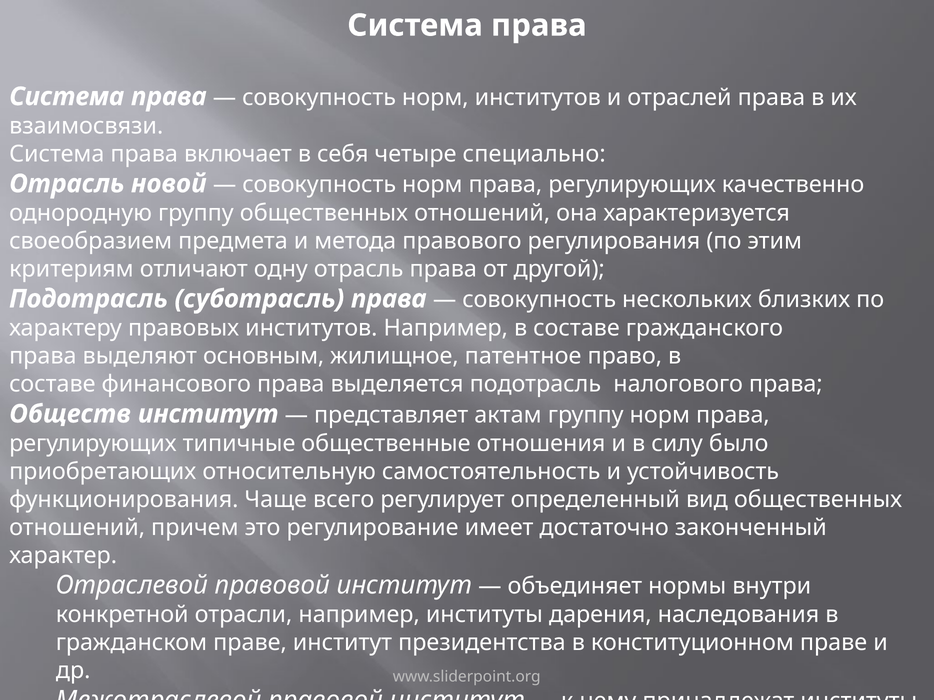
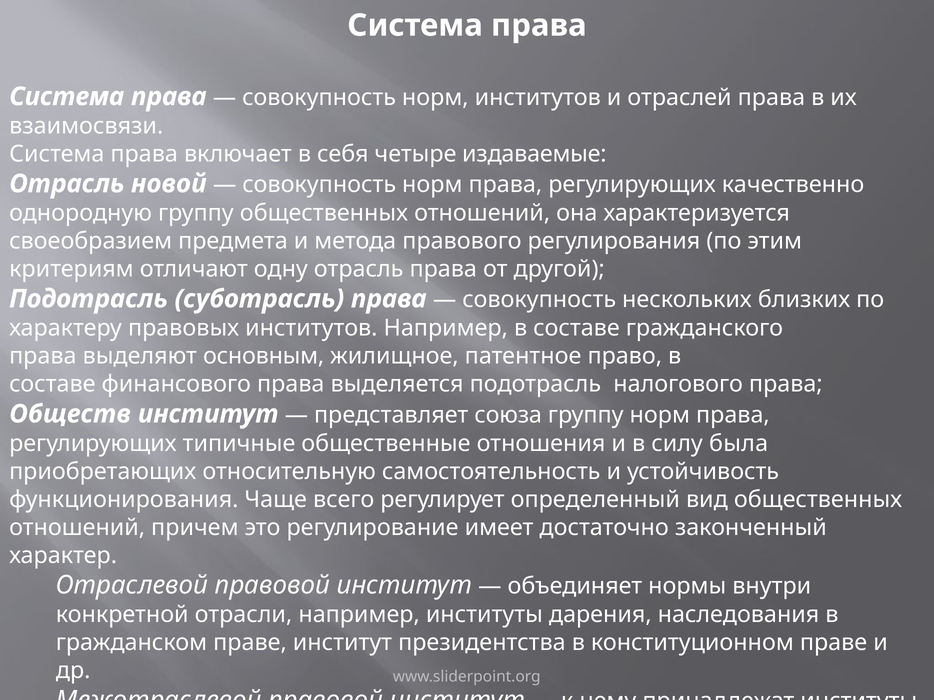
специально: специально -> издаваемые
актам: актам -> союза
было: было -> была
